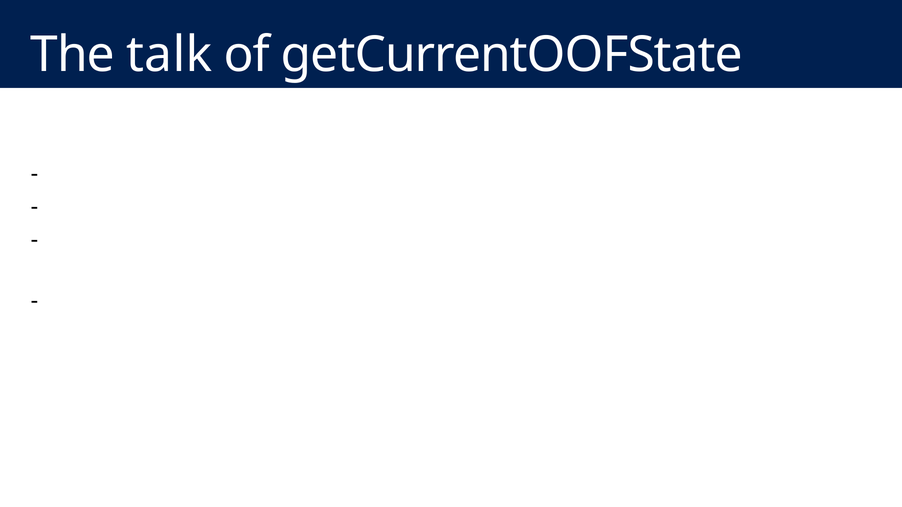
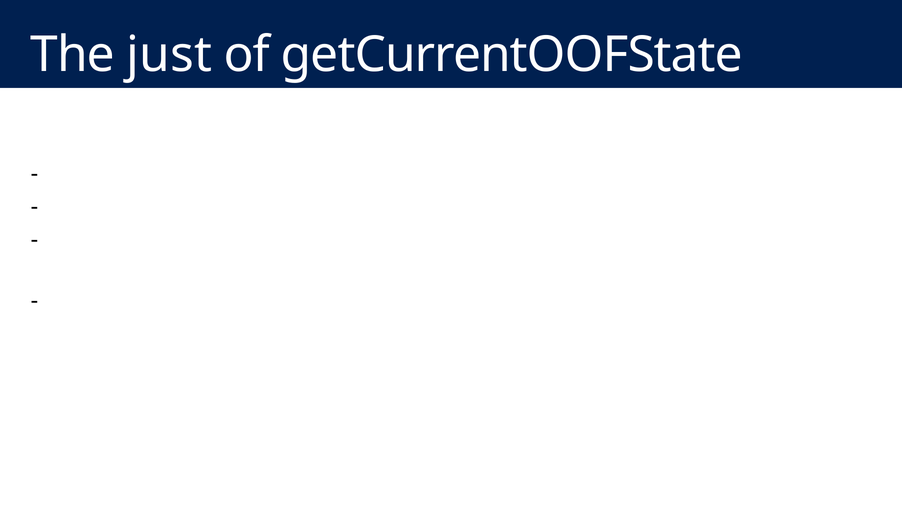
talk: talk -> just
